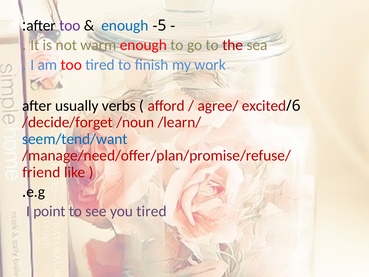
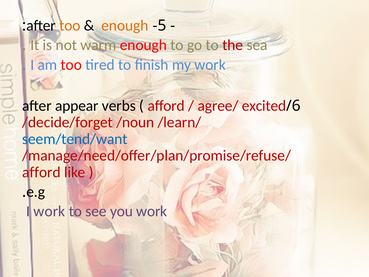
too at (70, 26) colour: purple -> orange
enough at (125, 26) colour: blue -> orange
usually: usually -> appear
friend at (41, 172): friend -> afford
I point: point -> work
you tired: tired -> work
